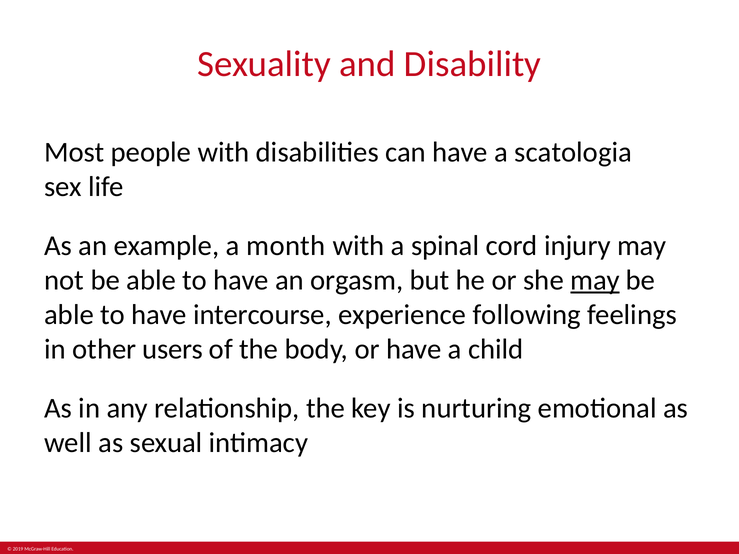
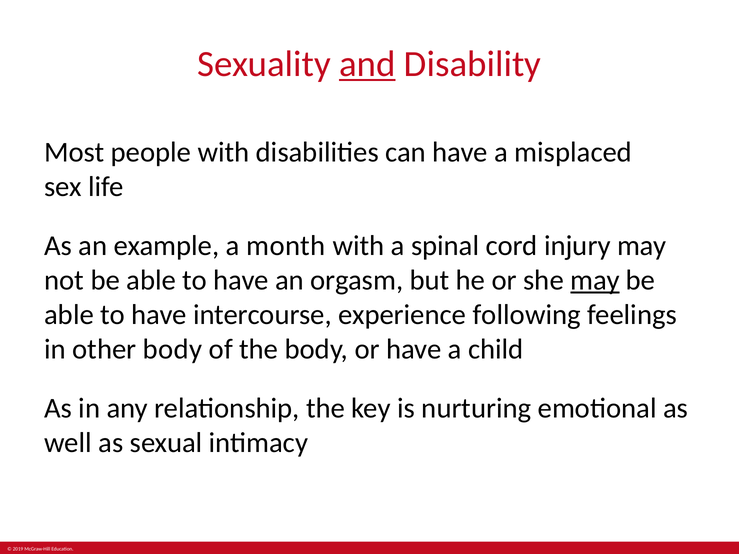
and underline: none -> present
scatologia: scatologia -> misplaced
other users: users -> body
